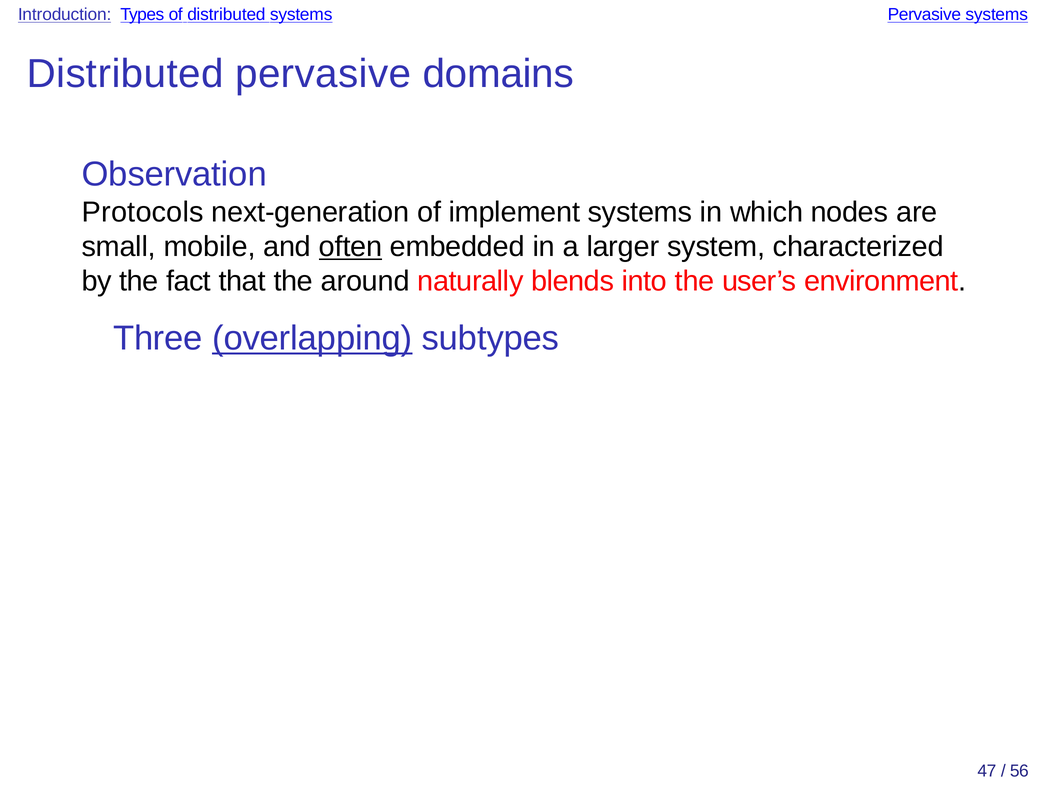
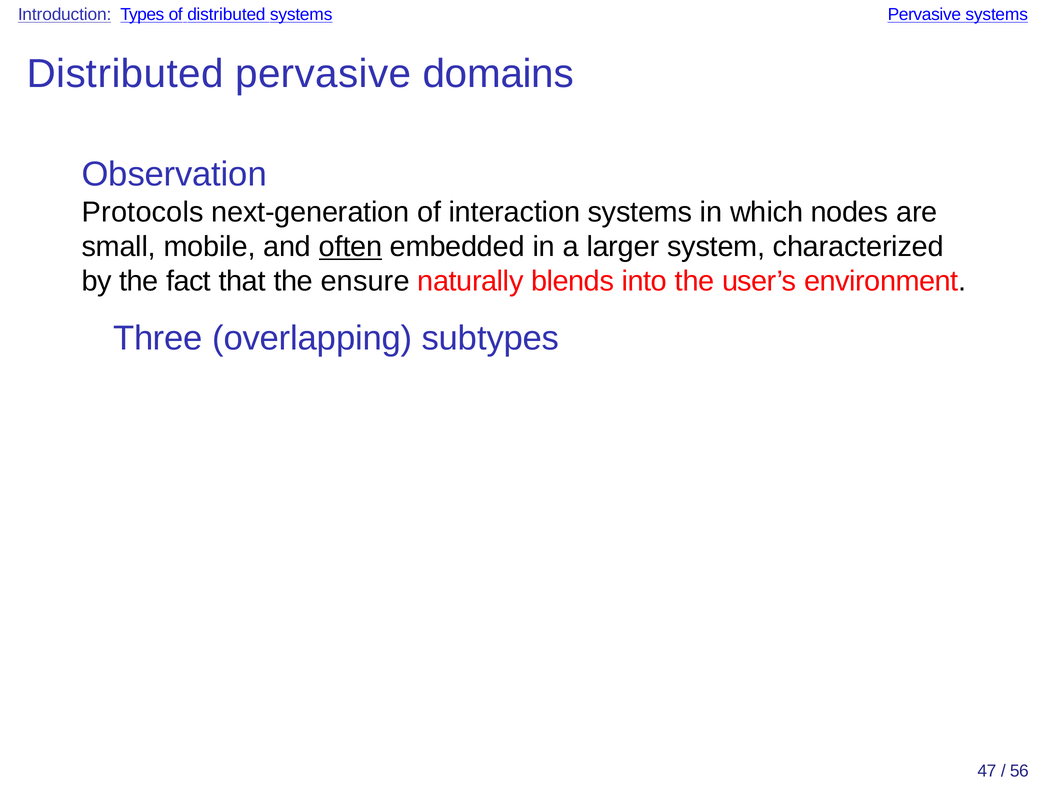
implement: implement -> interaction
around: around -> ensure
overlapping underline: present -> none
